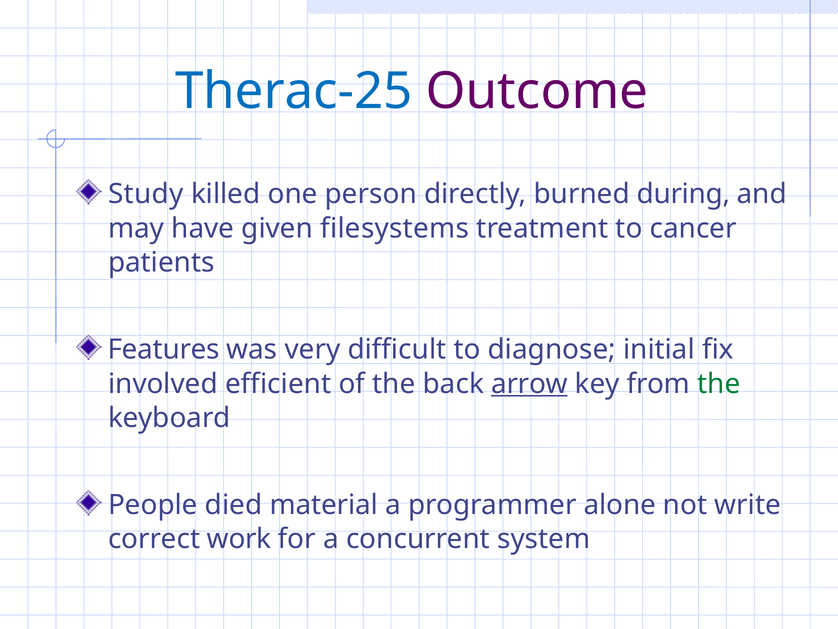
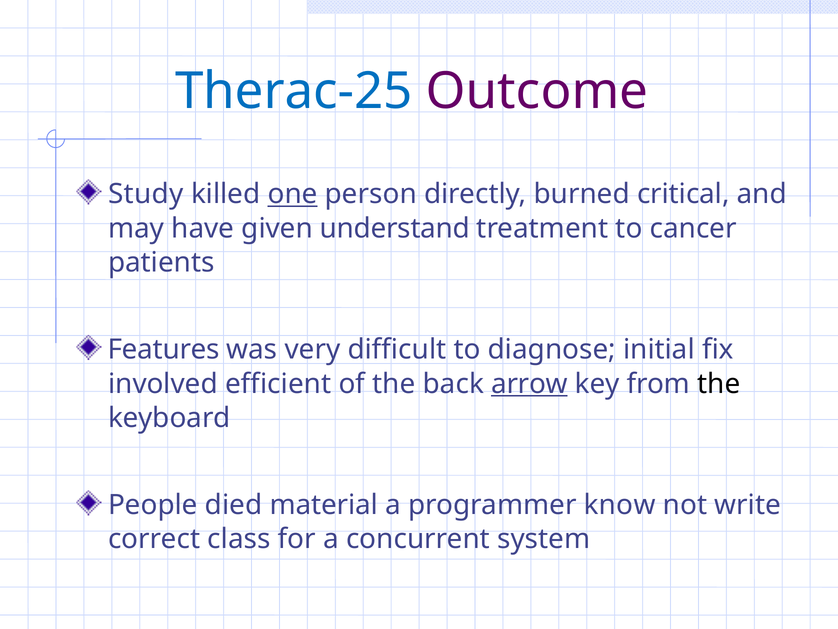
one underline: none -> present
during: during -> critical
filesystems: filesystems -> understand
the at (719, 383) colour: green -> black
alone: alone -> know
work: work -> class
